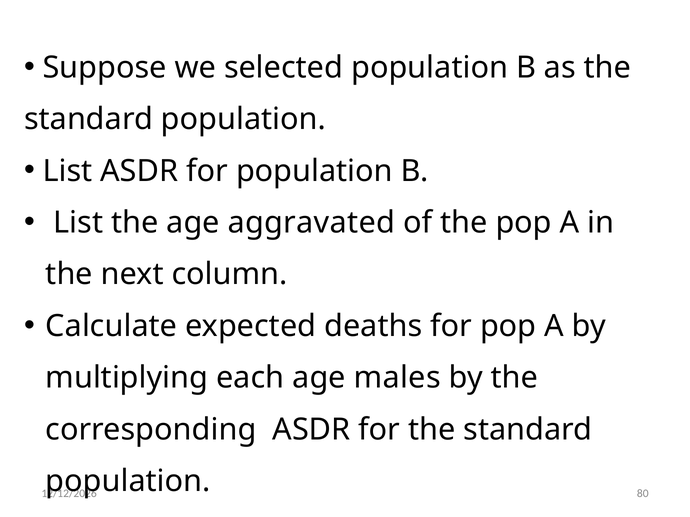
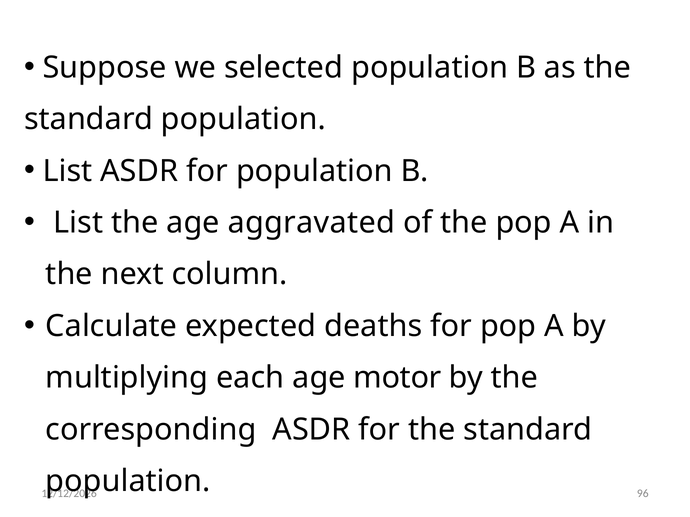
males: males -> motor
80: 80 -> 96
